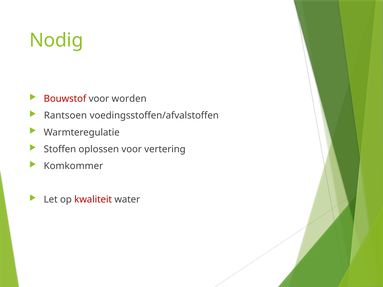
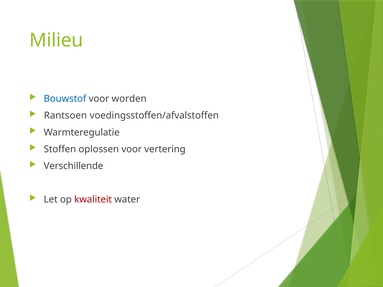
Nodig: Nodig -> Milieu
Bouwstof colour: red -> blue
Komkommer: Komkommer -> Verschillende
